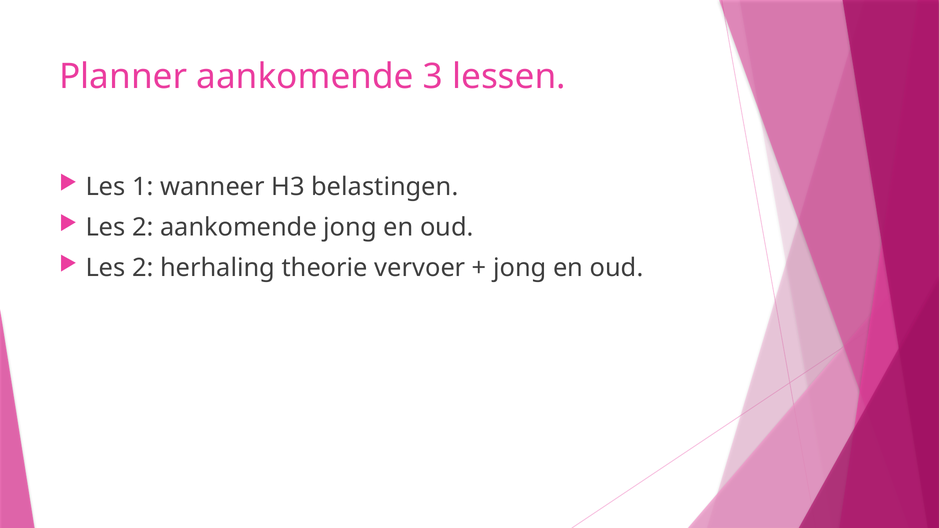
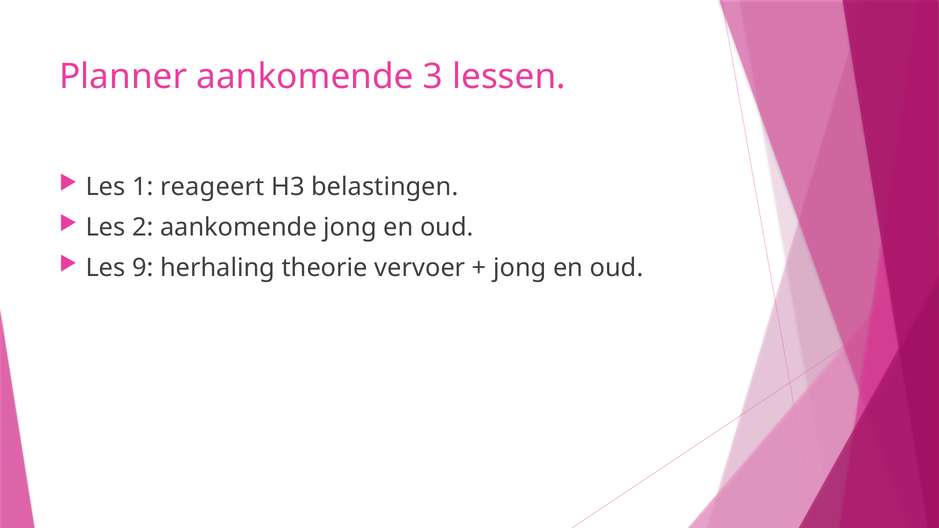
wanneer: wanneer -> reageert
2 at (143, 268): 2 -> 9
